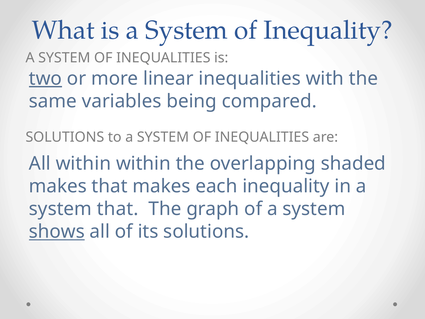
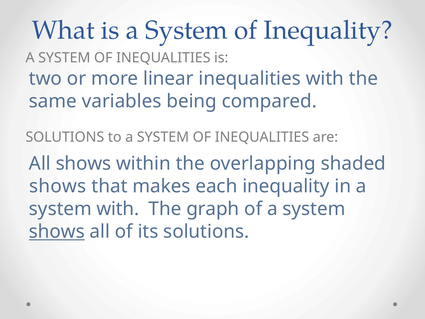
two underline: present -> none
All within: within -> shows
makes at (58, 186): makes -> shows
system that: that -> with
